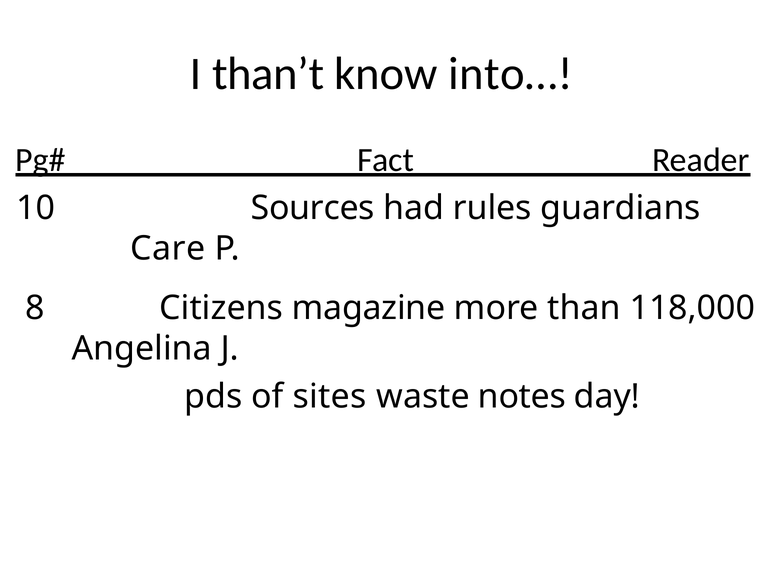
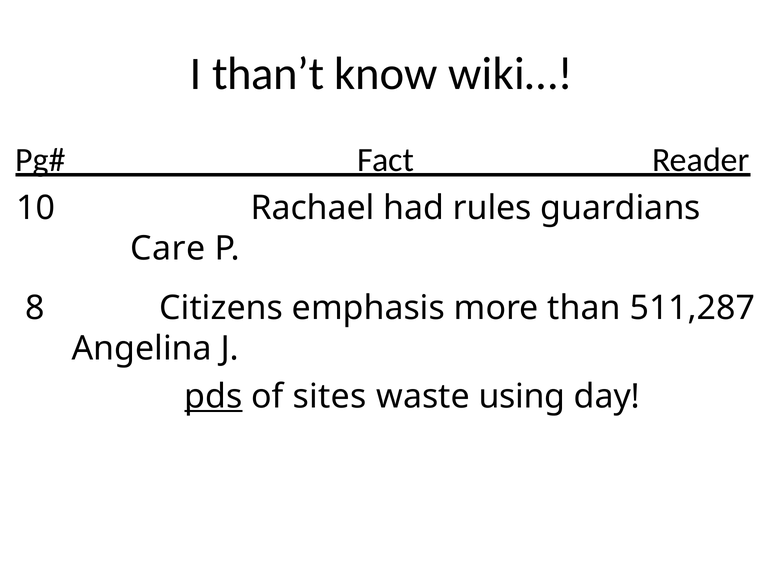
into…: into… -> wiki…
Sources: Sources -> Rachael
magazine: magazine -> emphasis
118,000: 118,000 -> 511,287
pds underline: none -> present
notes: notes -> using
